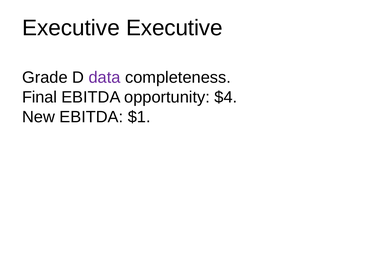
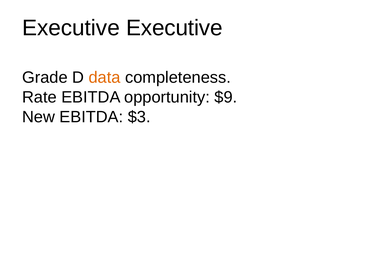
data colour: purple -> orange
Final: Final -> Rate
$4: $4 -> $9
$1: $1 -> $3
